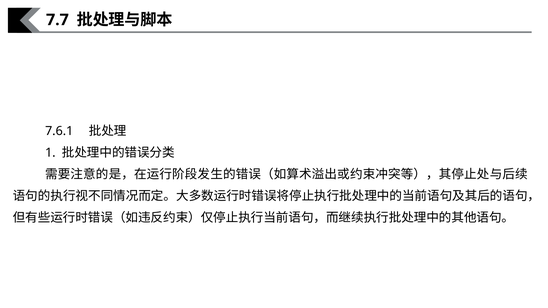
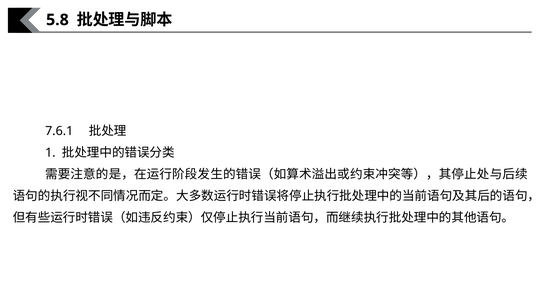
7.7: 7.7 -> 5.8
